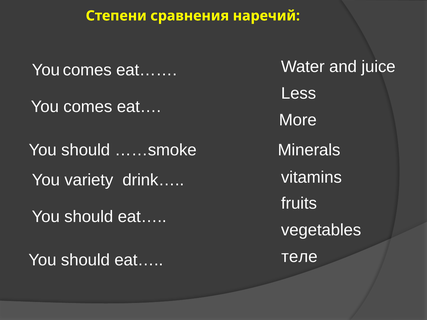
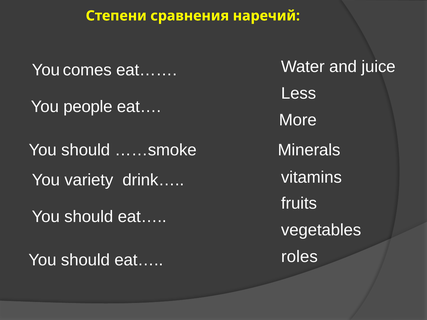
comes at (88, 107): comes -> people
теле: теле -> roles
